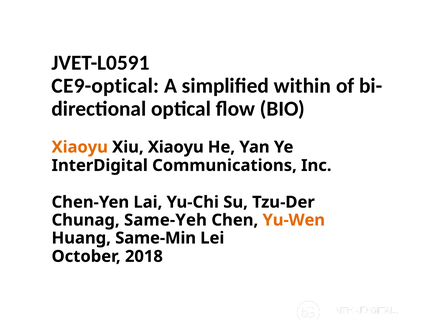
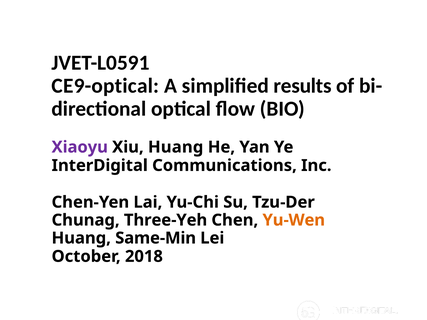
within: within -> results
Xiaoyu at (80, 147) colour: orange -> purple
Xiu Xiaoyu: Xiaoyu -> Huang
Same-Yeh: Same-Yeh -> Three-Yeh
